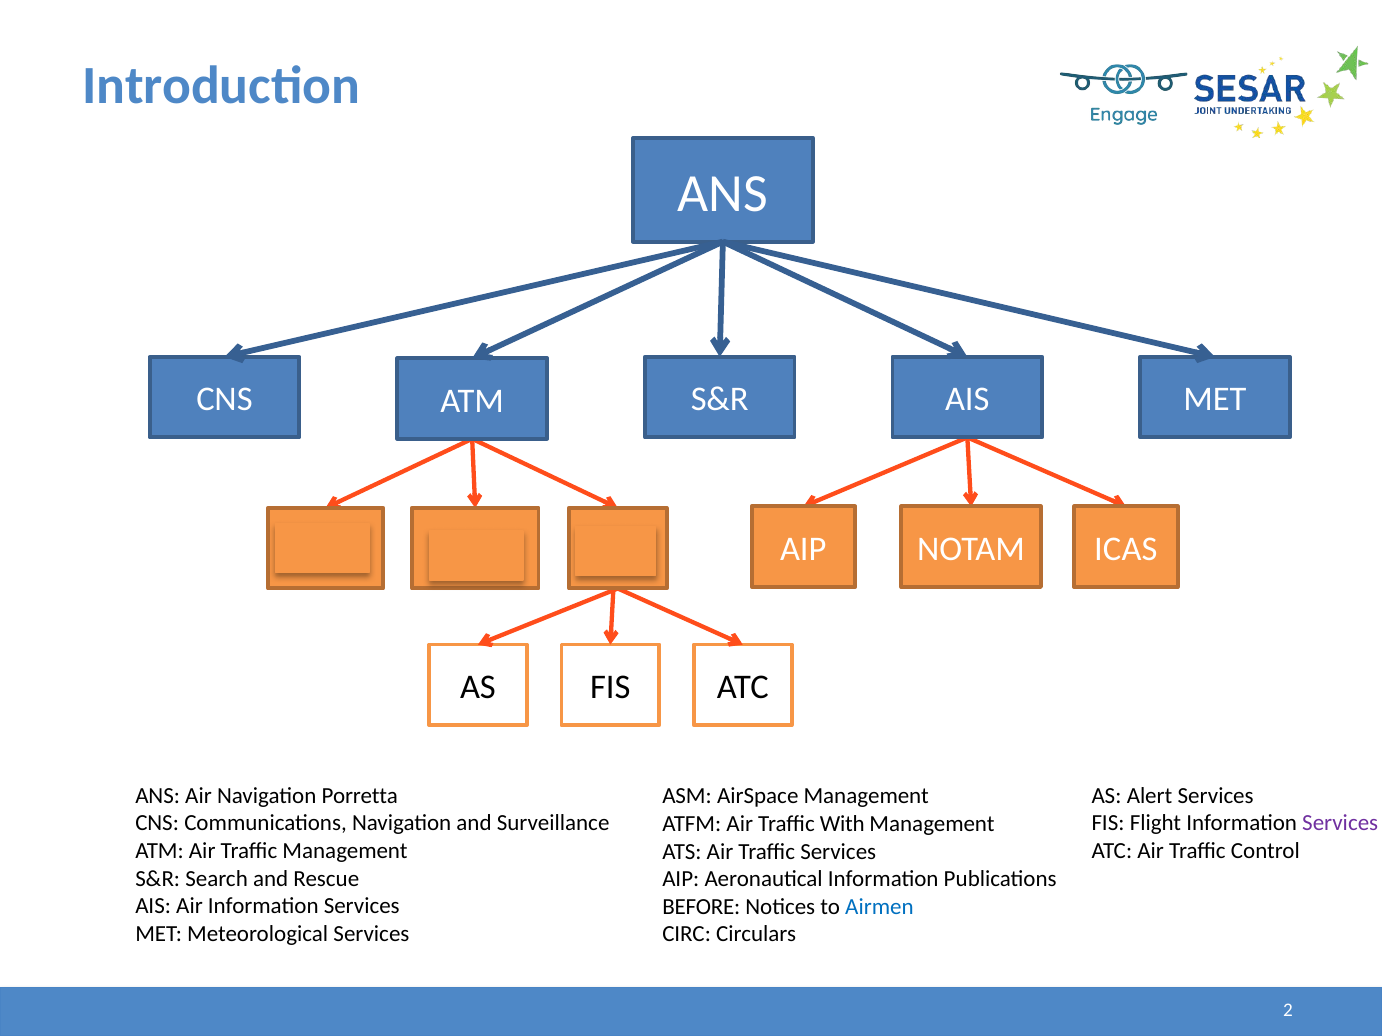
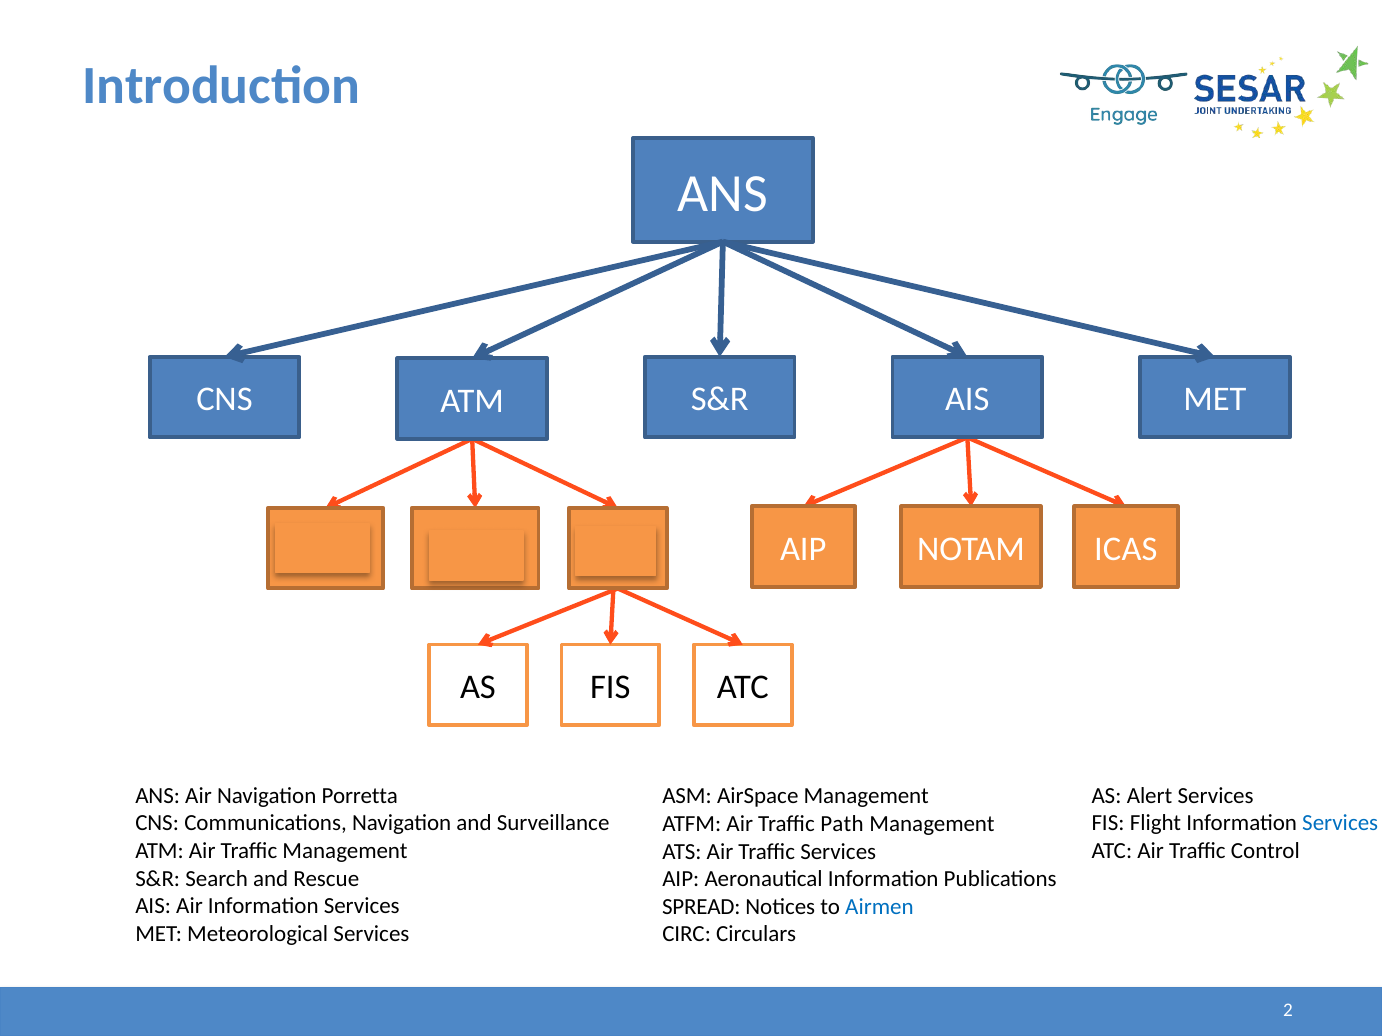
Services at (1340, 824) colour: purple -> blue
With: With -> Path
BEFORE: BEFORE -> SPREAD
